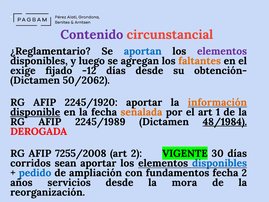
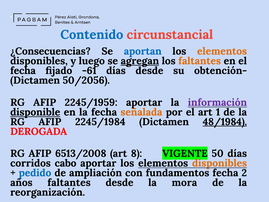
Contenido colour: purple -> blue
¿Reglamentario: ¿Reglamentario -> ¿Consecuencias
elementos at (222, 51) colour: purple -> orange
agregan underline: none -> present
exige at (23, 71): exige -> fecha
-12: -12 -> -61
50/2062: 50/2062 -> 50/2056
2245/1920: 2245/1920 -> 2245/1959
información colour: orange -> purple
2245/1989: 2245/1989 -> 2245/1984
7255/2008: 7255/2008 -> 6513/2008
art 2: 2 -> 8
30: 30 -> 50
sean: sean -> cabo
disponibles at (220, 163) colour: blue -> orange
años servicios: servicios -> faltantes
